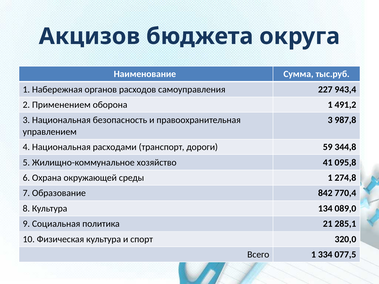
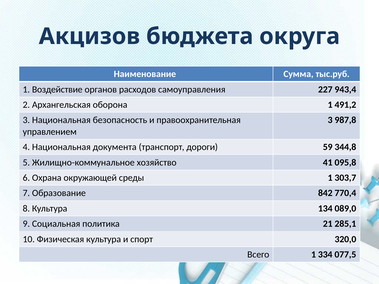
Набережная: Набережная -> Воздействие
Применением: Применением -> Архангельская
расходами: расходами -> документа
274,8: 274,8 -> 303,7
